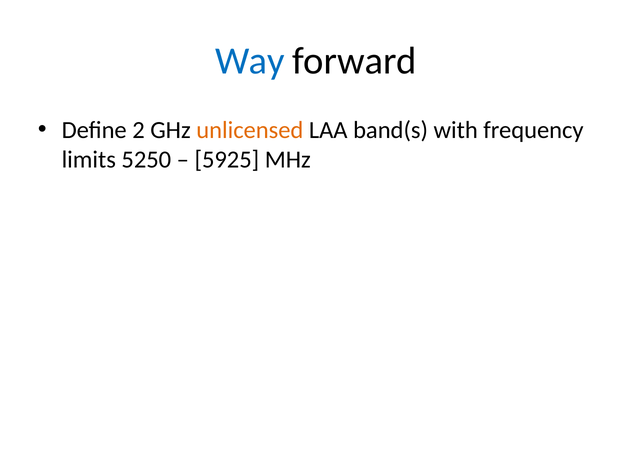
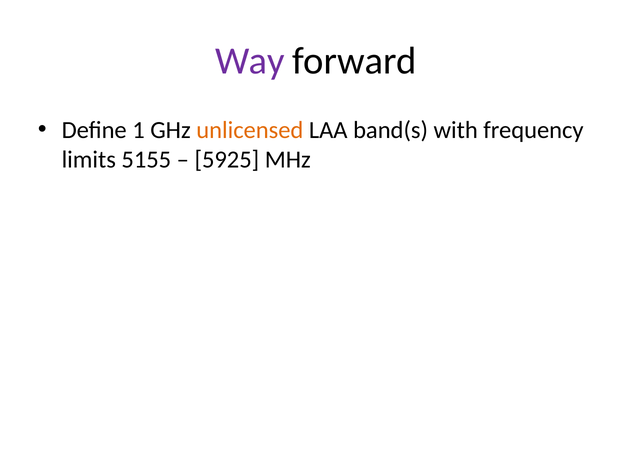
Way colour: blue -> purple
2: 2 -> 1
5250: 5250 -> 5155
